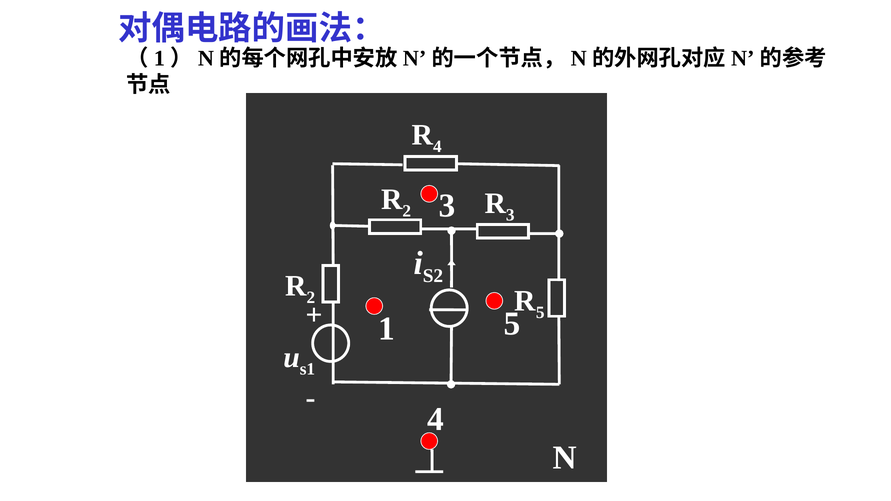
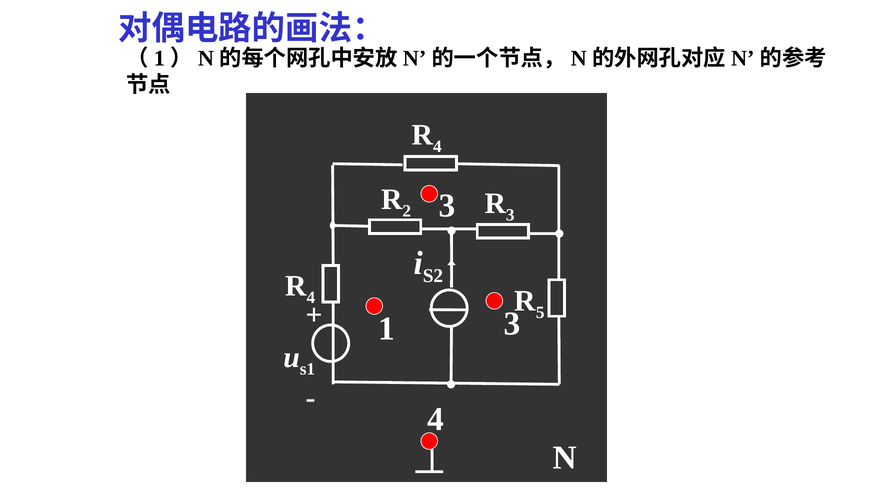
2 at (311, 298): 2 -> 4
1 5: 5 -> 3
